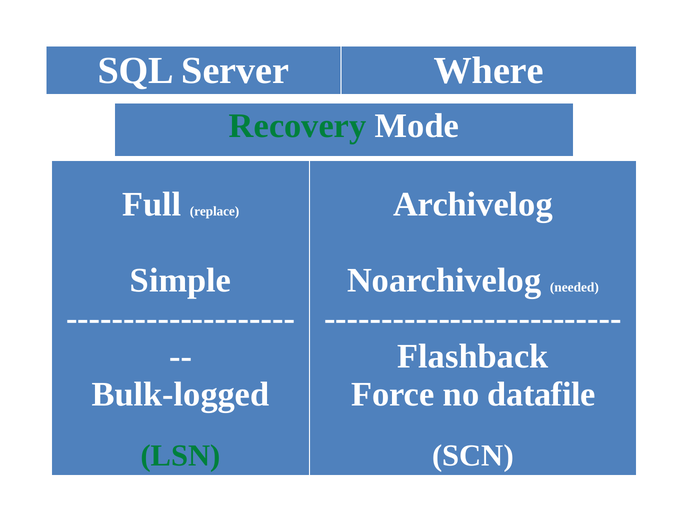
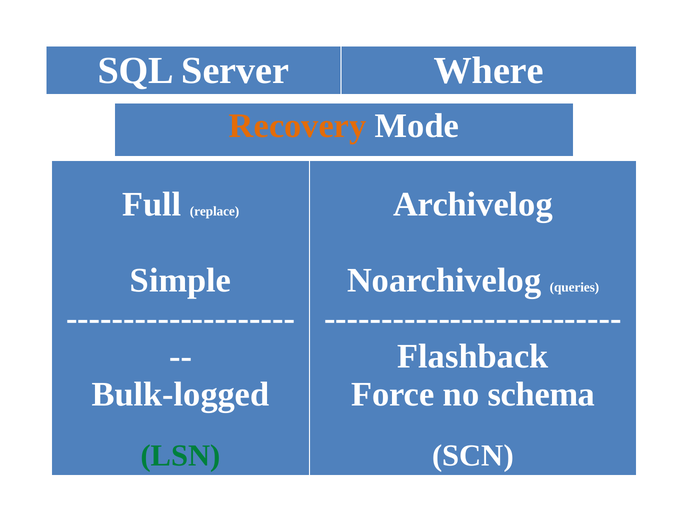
Recovery colour: green -> orange
needed: needed -> queries
datafile: datafile -> schema
